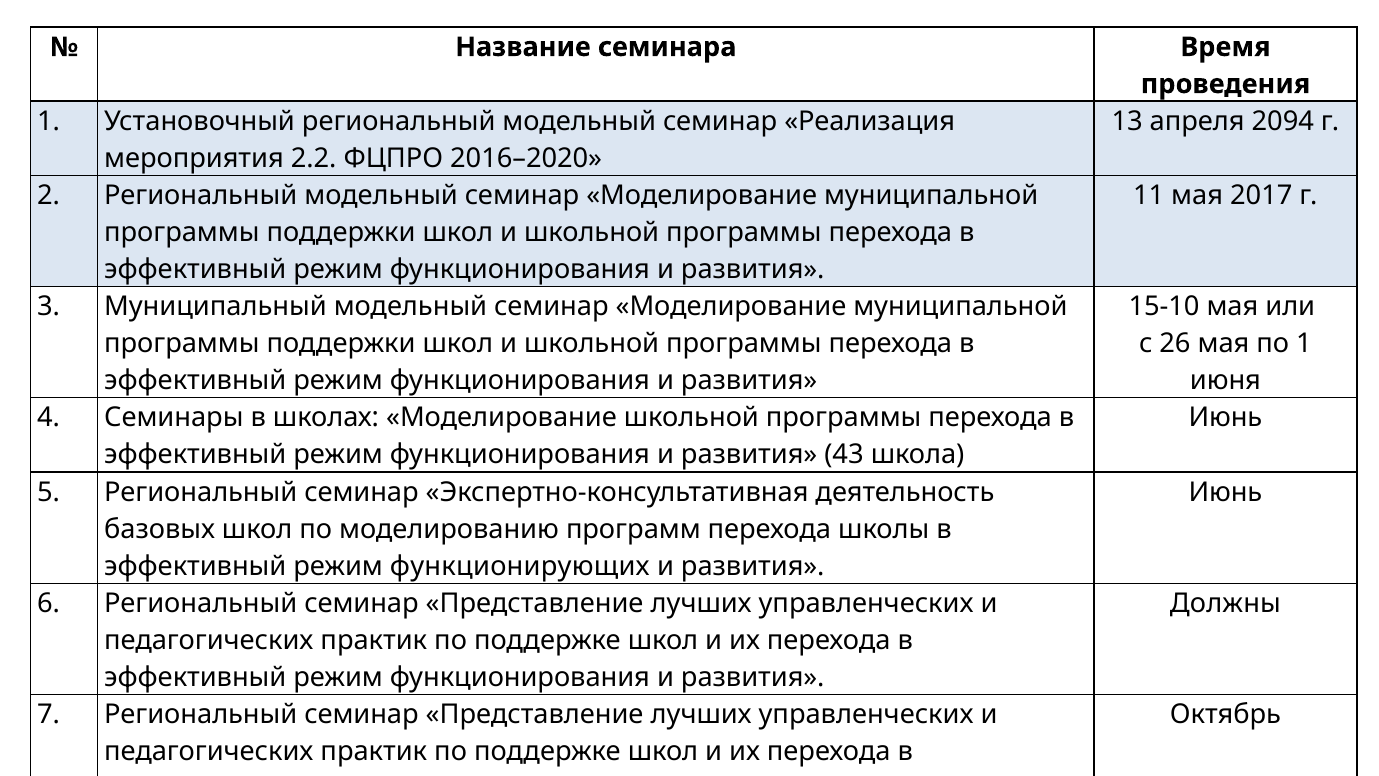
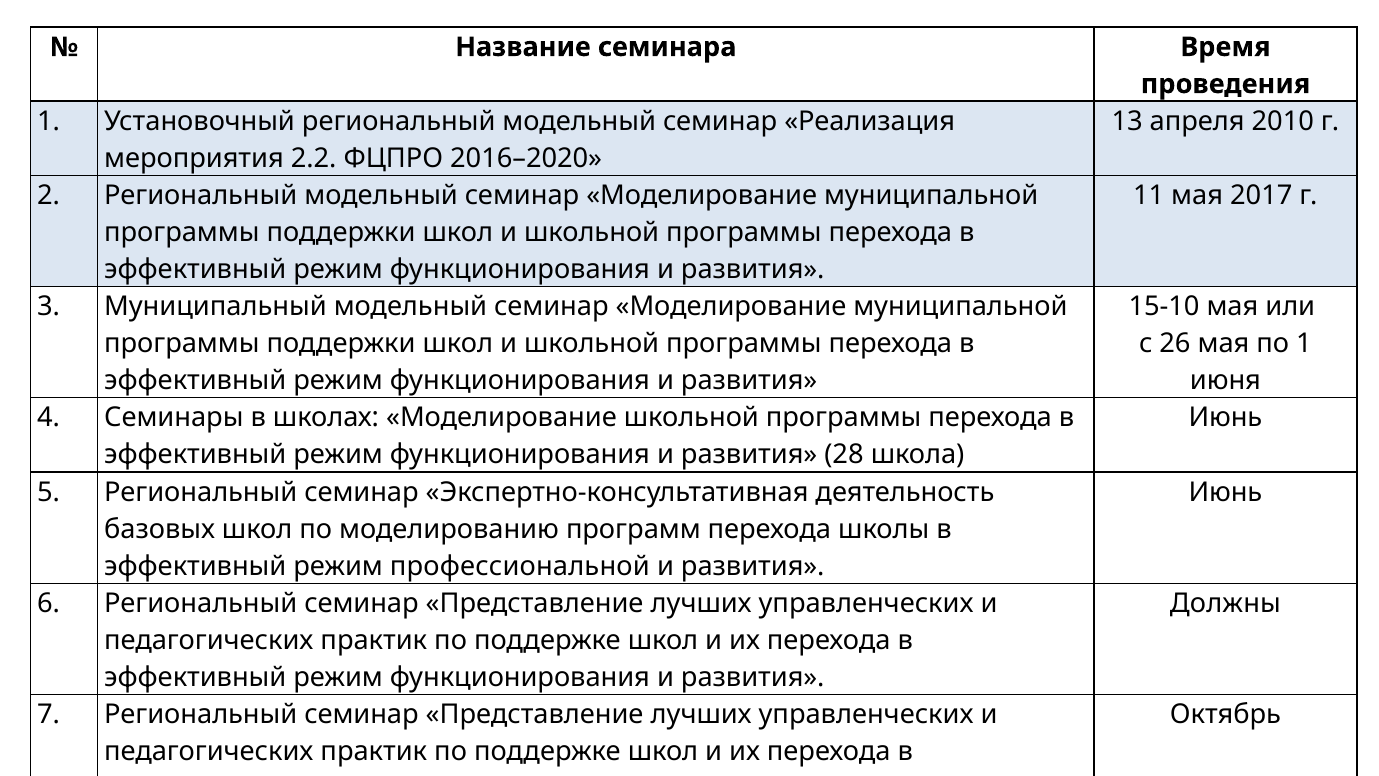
2094: 2094 -> 2010
43: 43 -> 28
режим функционирующих: функционирующих -> профессиональной
